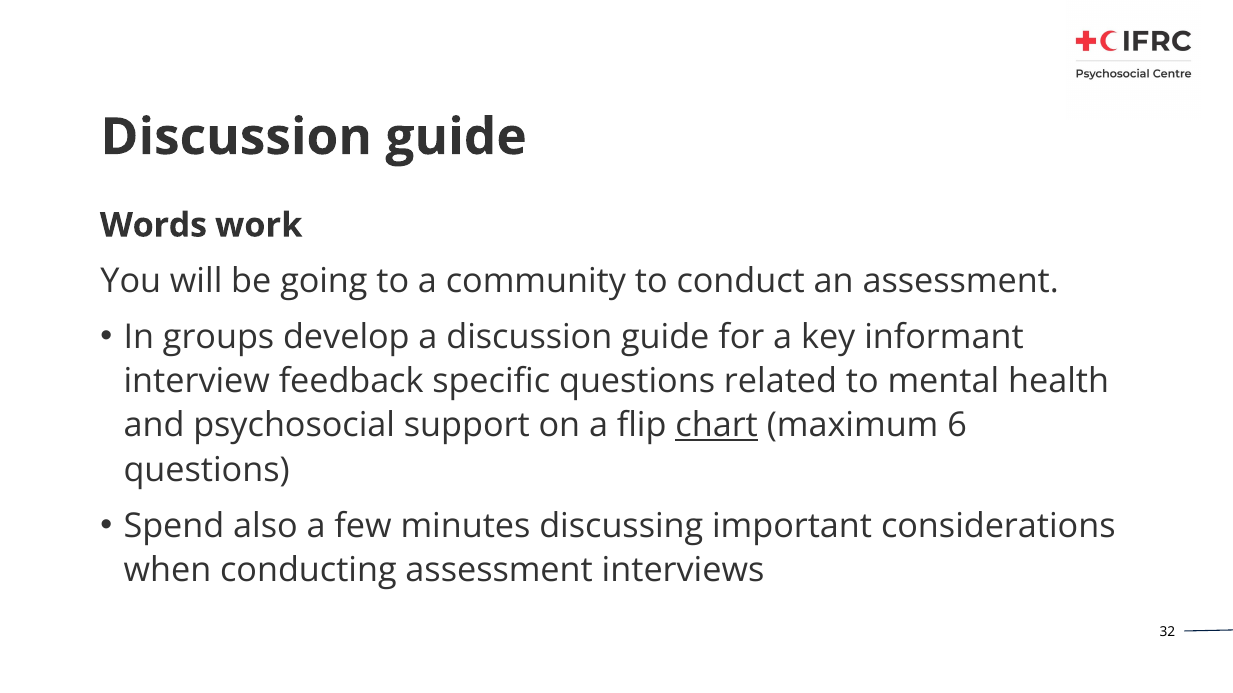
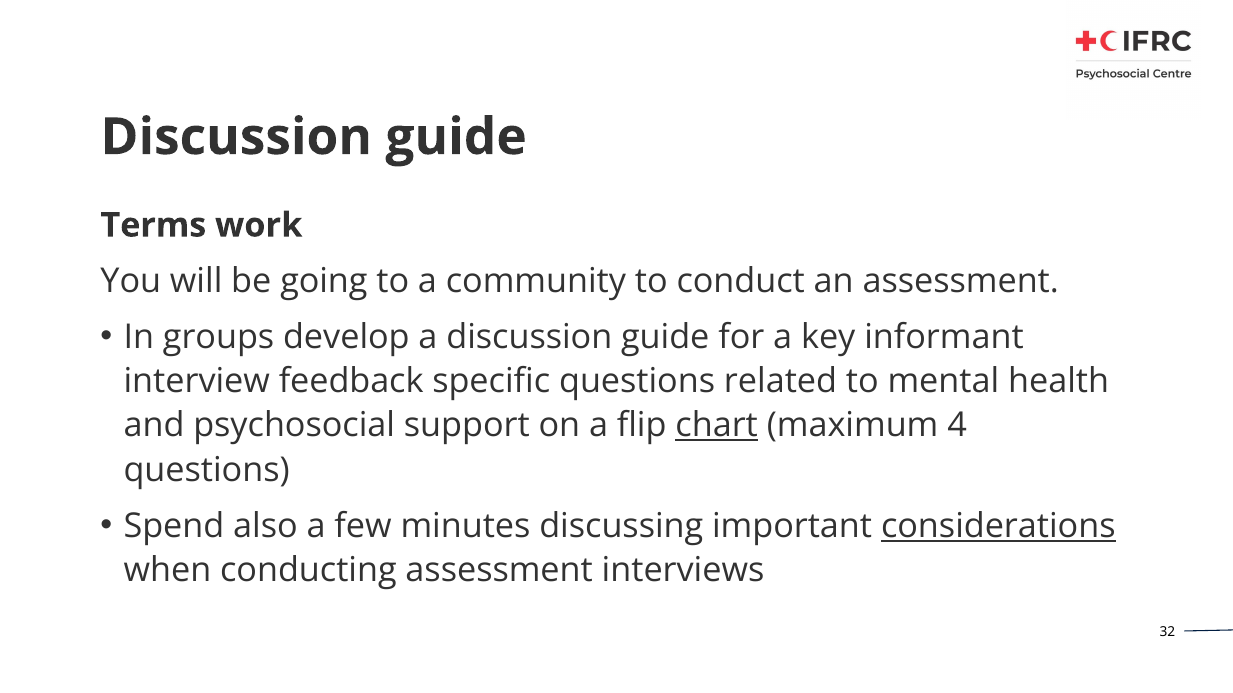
Words: Words -> Terms
6: 6 -> 4
considerations underline: none -> present
